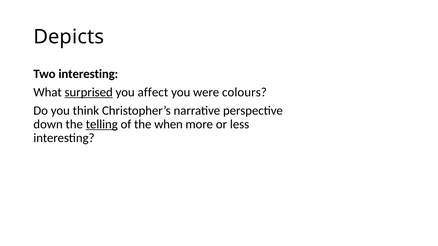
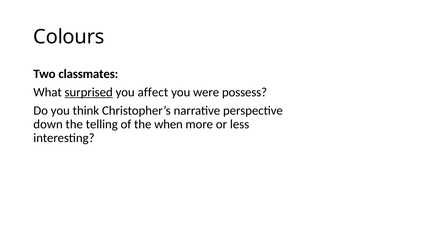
Depicts: Depicts -> Colours
Two interesting: interesting -> classmates
colours: colours -> possess
telling underline: present -> none
